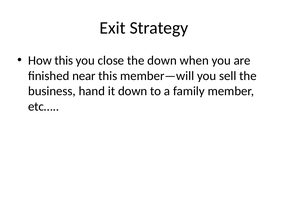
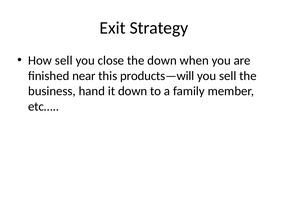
How this: this -> sell
member—will: member—will -> products—will
